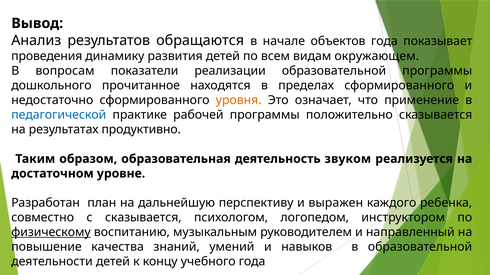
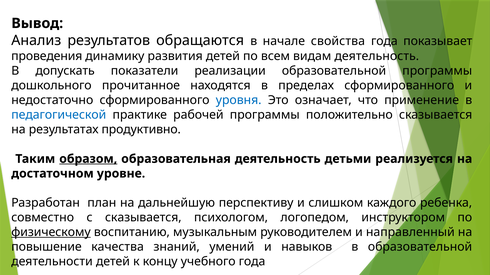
объектов: объектов -> свойства
видам окружающем: окружающем -> деятельность
вопросам: вопросам -> допускать
уровня colour: orange -> blue
образом underline: none -> present
звуком: звуком -> детьми
выражен: выражен -> слишком
